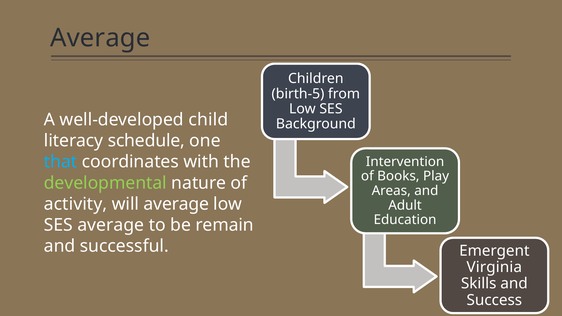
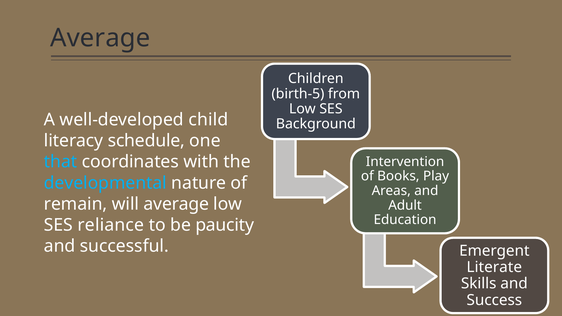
developmental colour: light green -> light blue
activity: activity -> remain
SES average: average -> reliance
remain: remain -> paucity
Virginia: Virginia -> Literate
